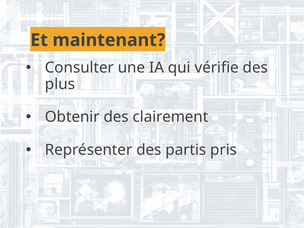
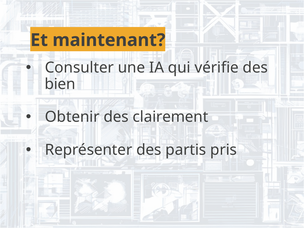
plus: plus -> bien
